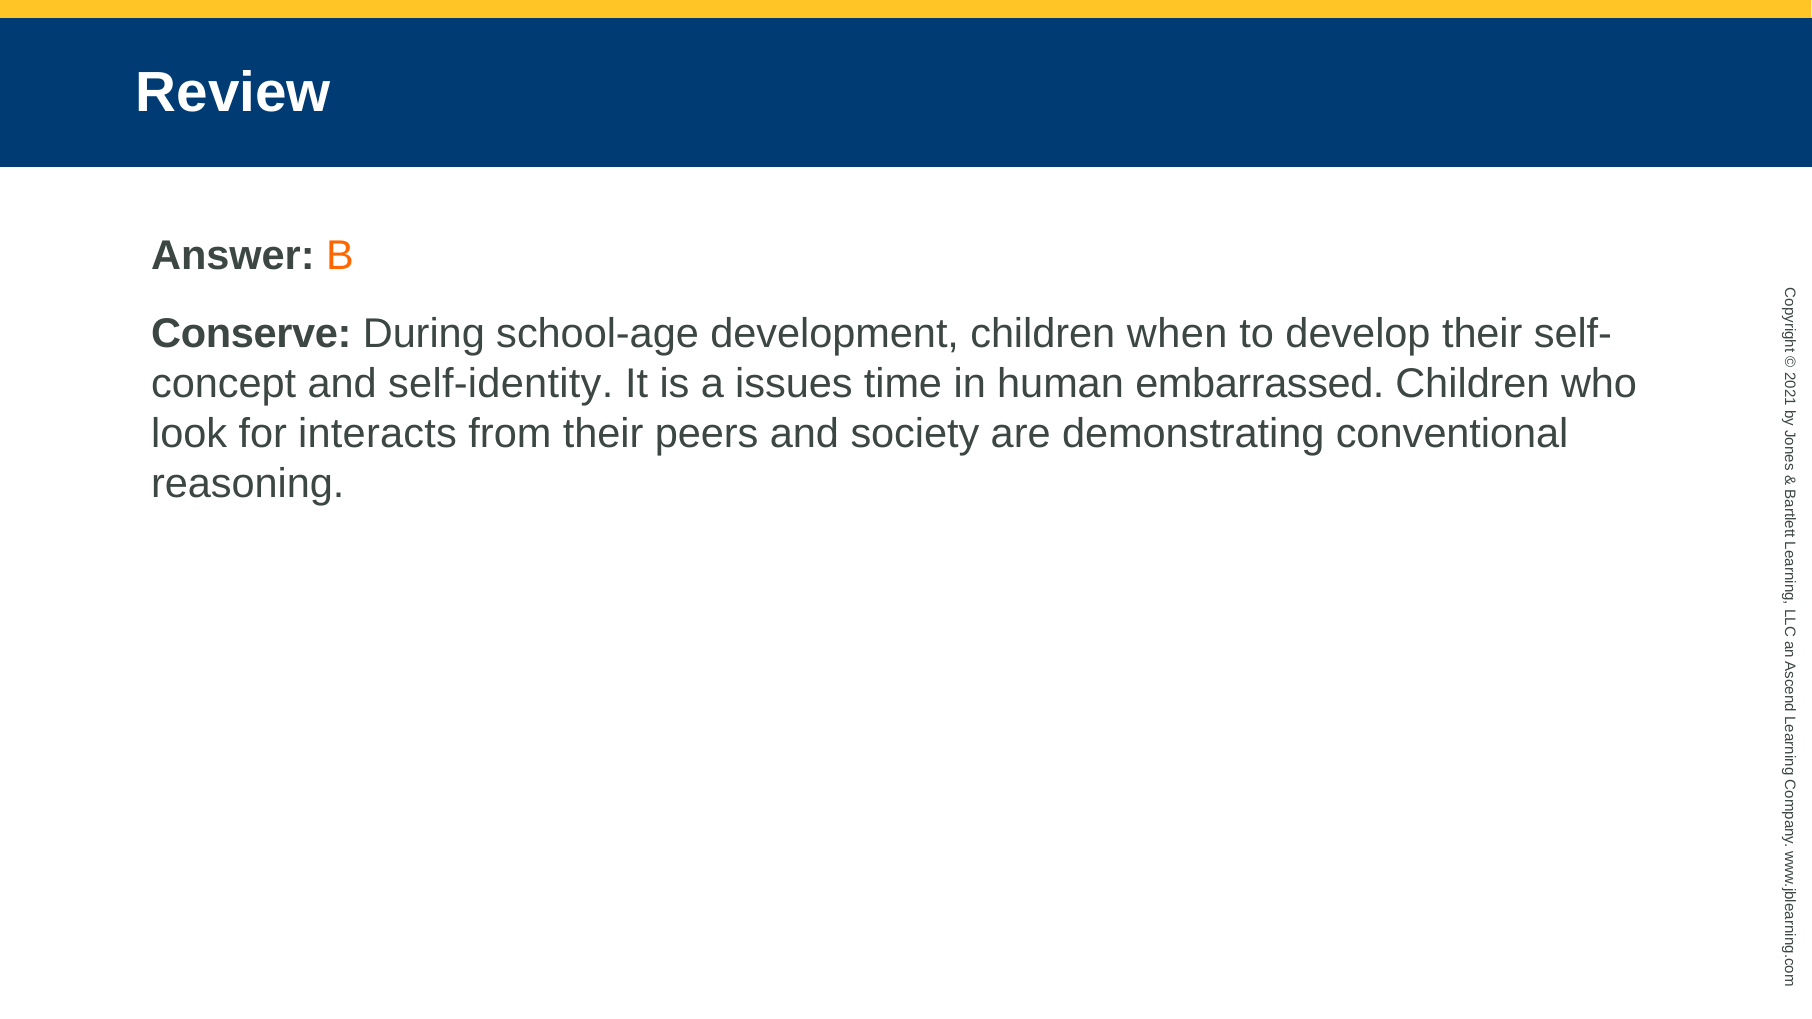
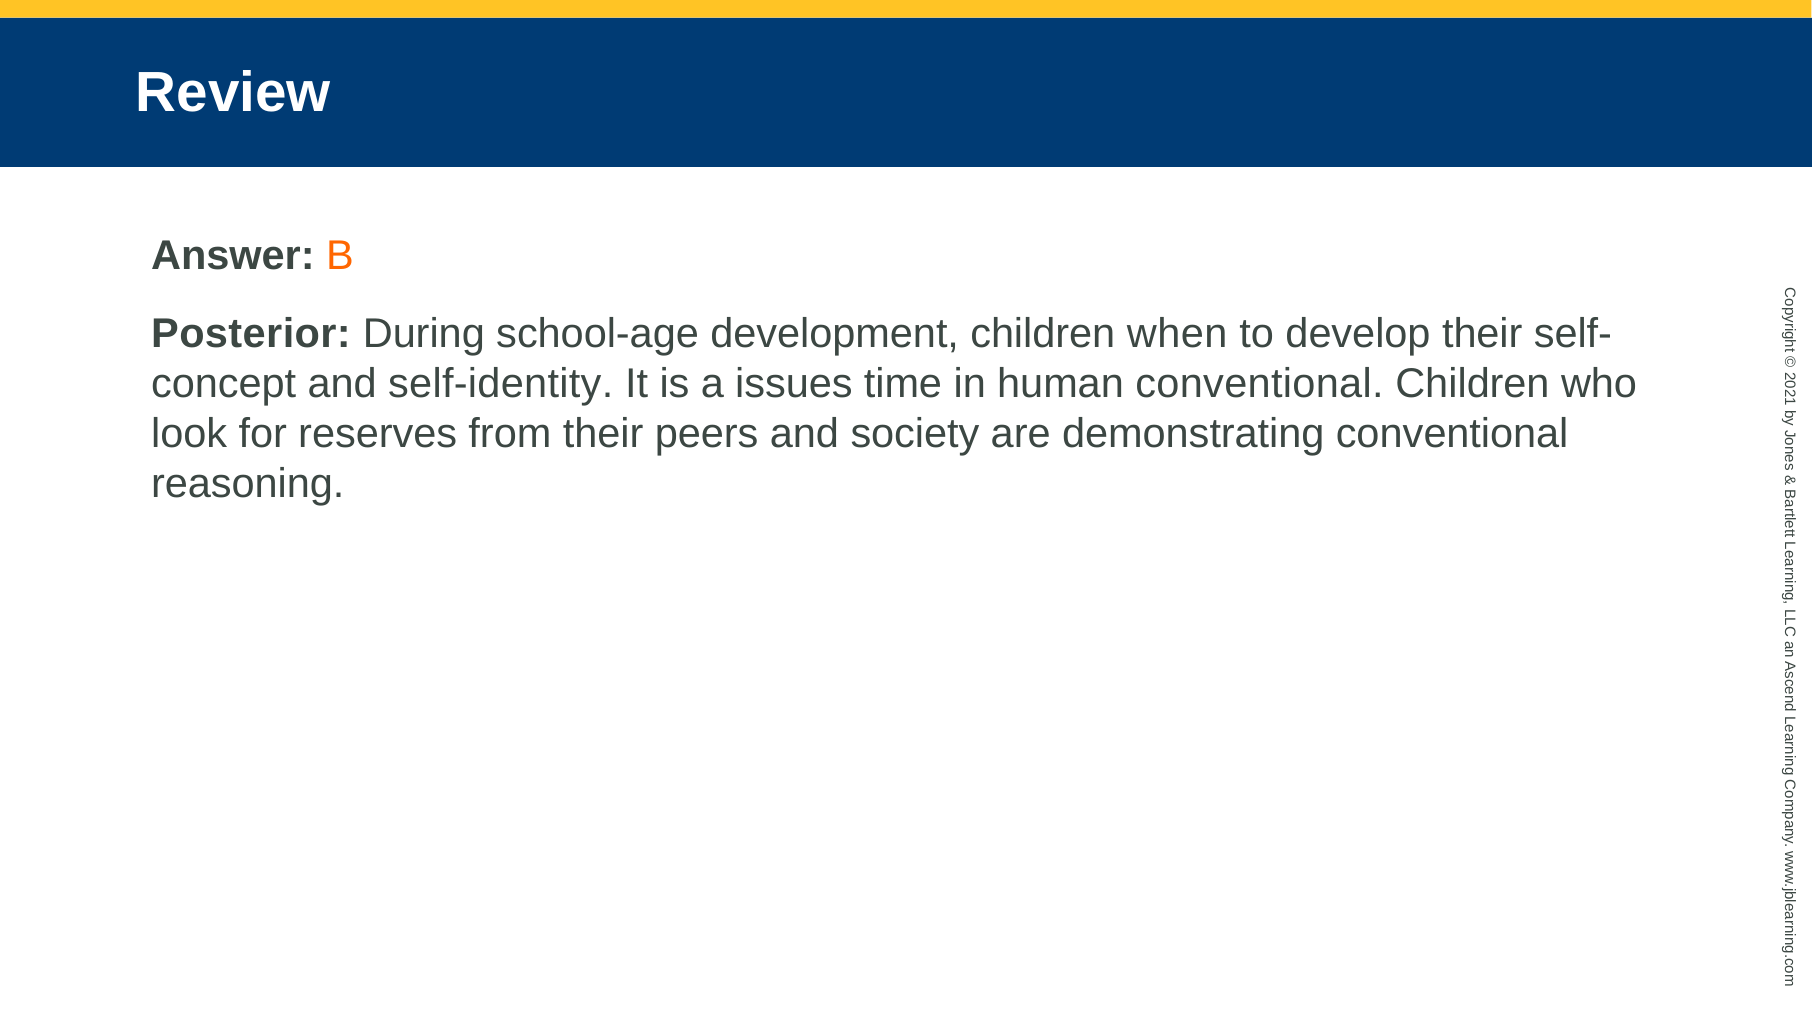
Conserve: Conserve -> Posterior
human embarrassed: embarrassed -> conventional
interacts: interacts -> reserves
